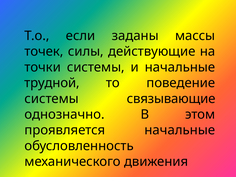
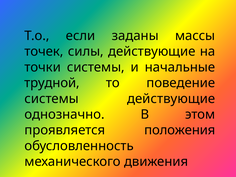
системы связывающие: связывающие -> действующие
проявляется начальные: начальные -> положения
